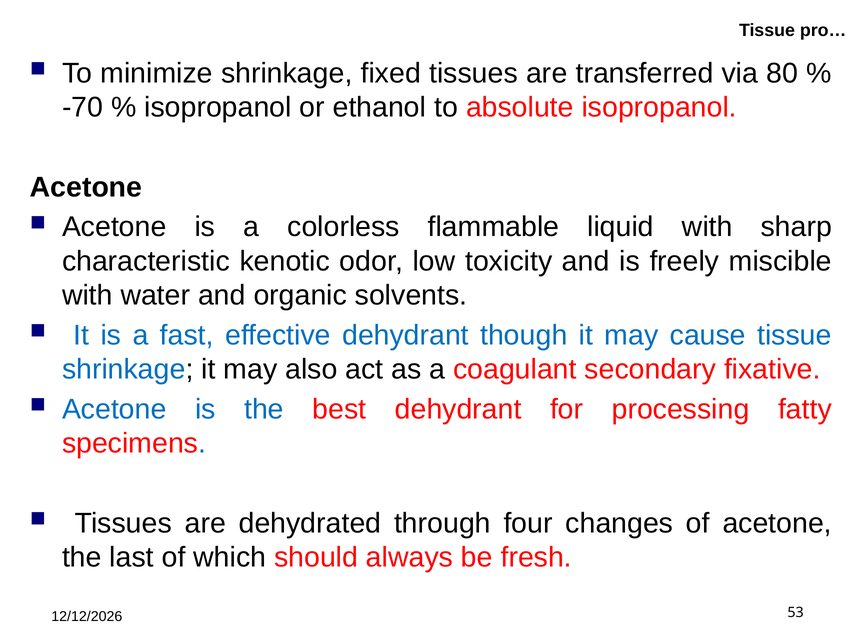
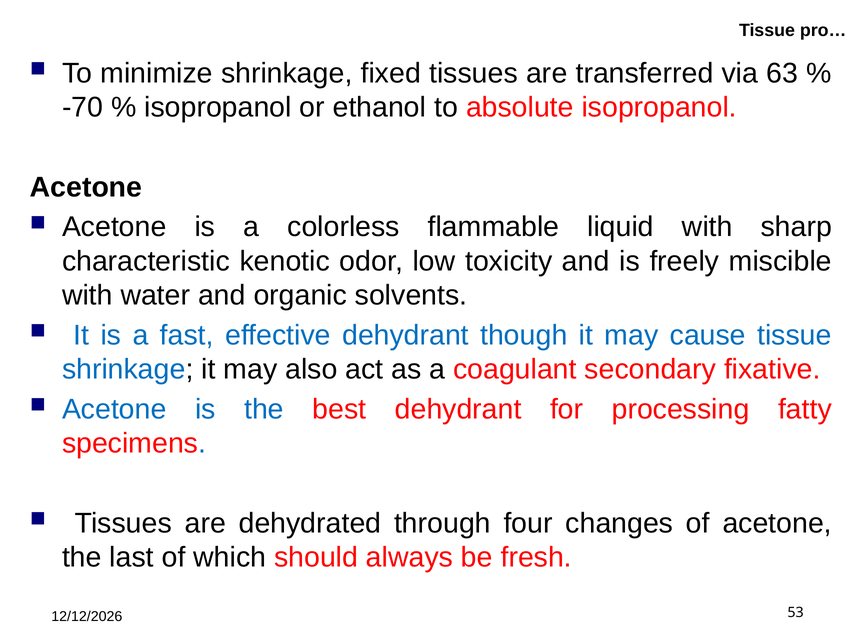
80: 80 -> 63
